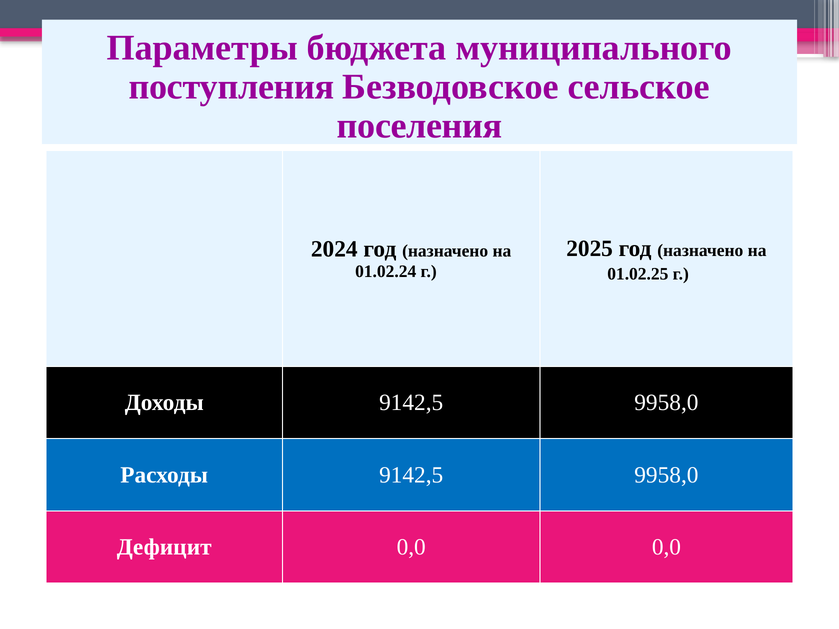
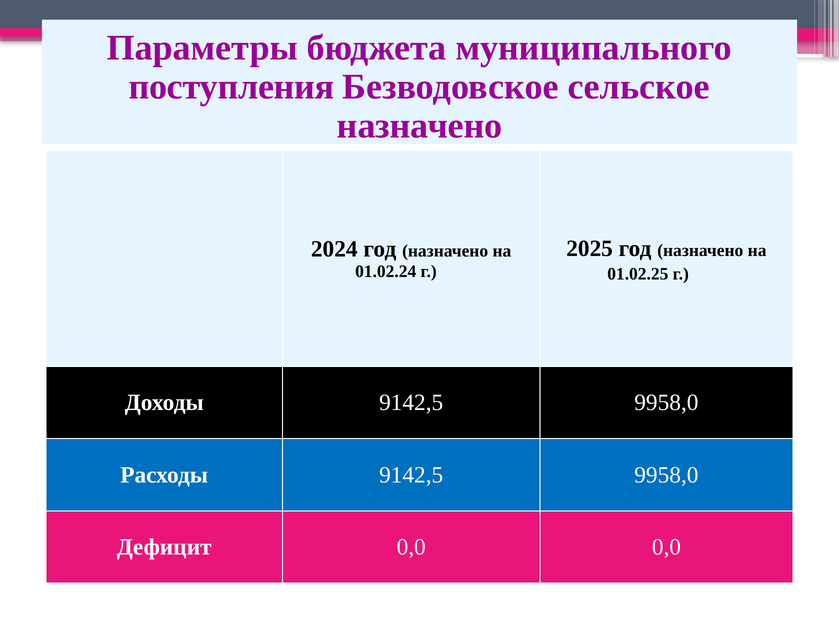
поселения at (420, 126): поселения -> назначено
